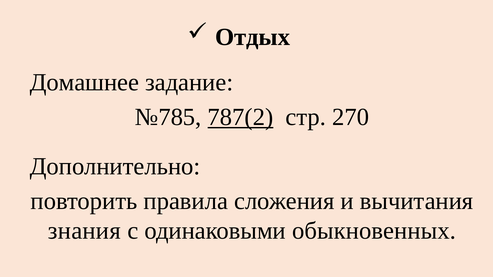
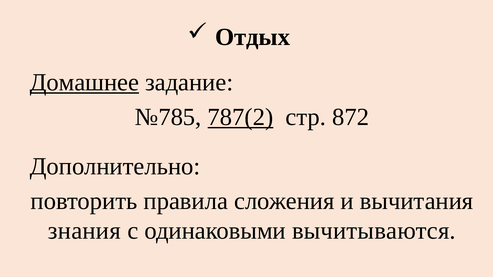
Домашнее underline: none -> present
270: 270 -> 872
обыкновенных: обыкновенных -> вычитываются
